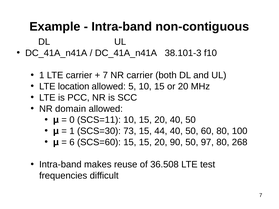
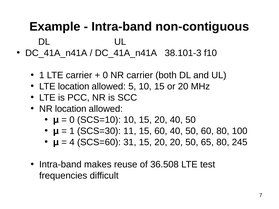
7 at (105, 75): 7 -> 0
NR domain: domain -> location
SCS=11: SCS=11 -> SCS=10
73: 73 -> 11
15 44: 44 -> 60
6: 6 -> 4
SCS=60 15: 15 -> 31
20 90: 90 -> 20
97: 97 -> 65
268: 268 -> 245
